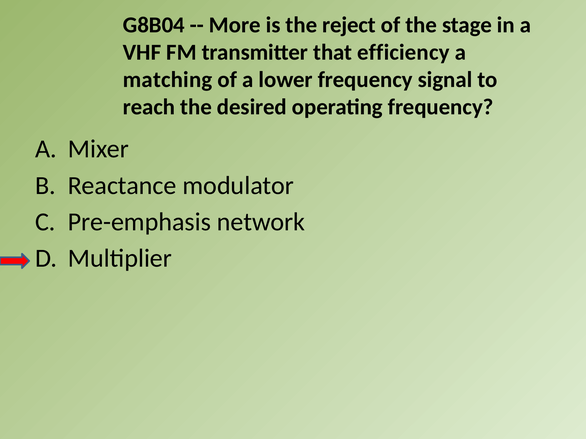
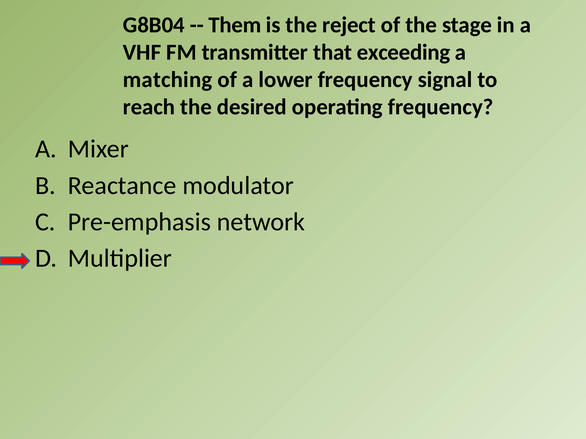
More: More -> Them
efficiency: efficiency -> exceeding
